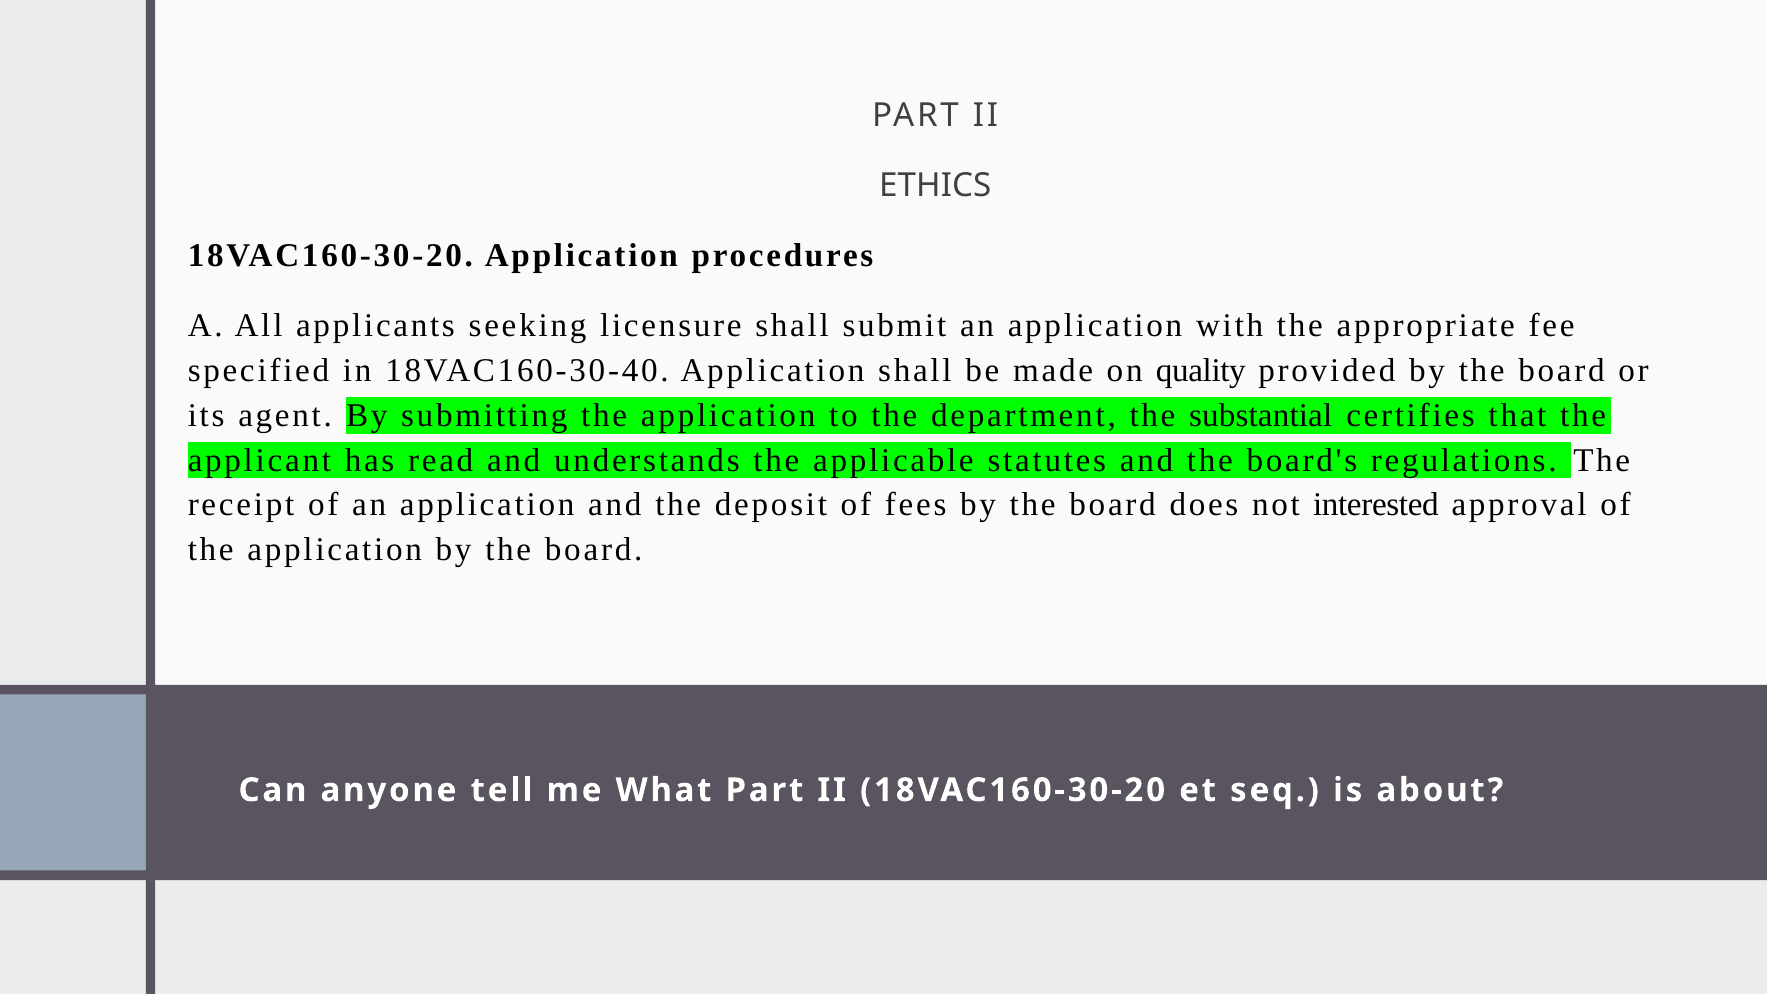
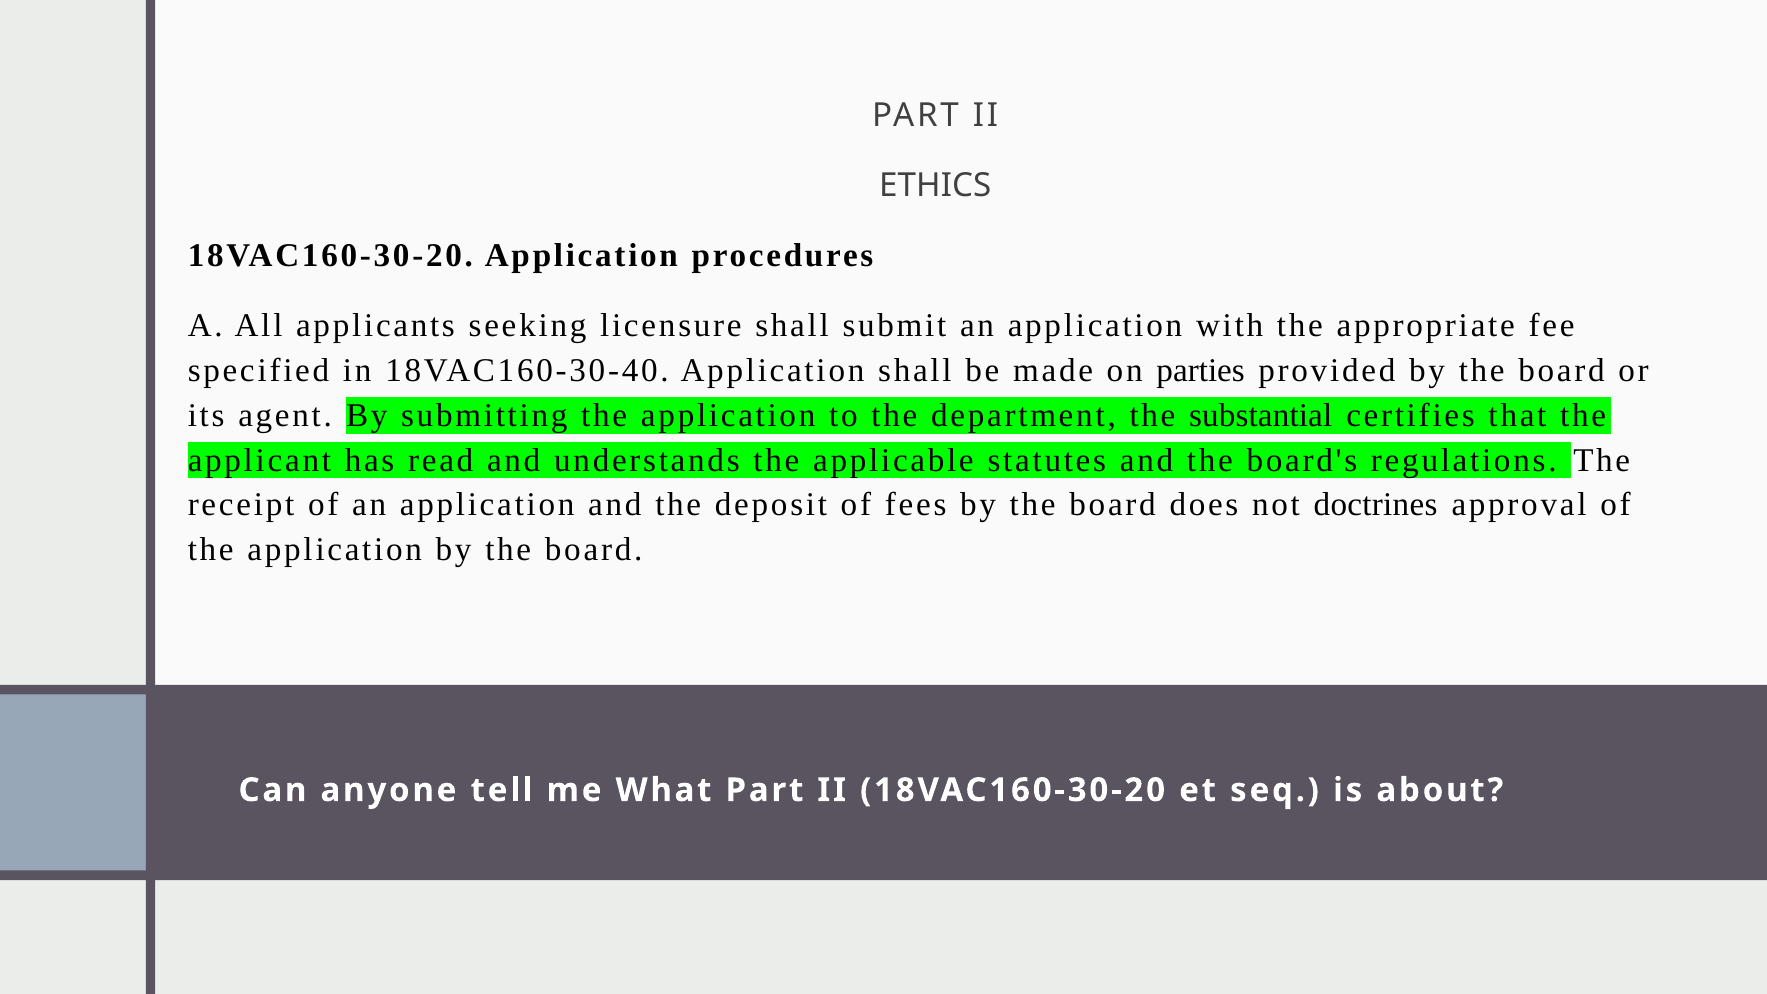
quality: quality -> parties
interested: interested -> doctrines
